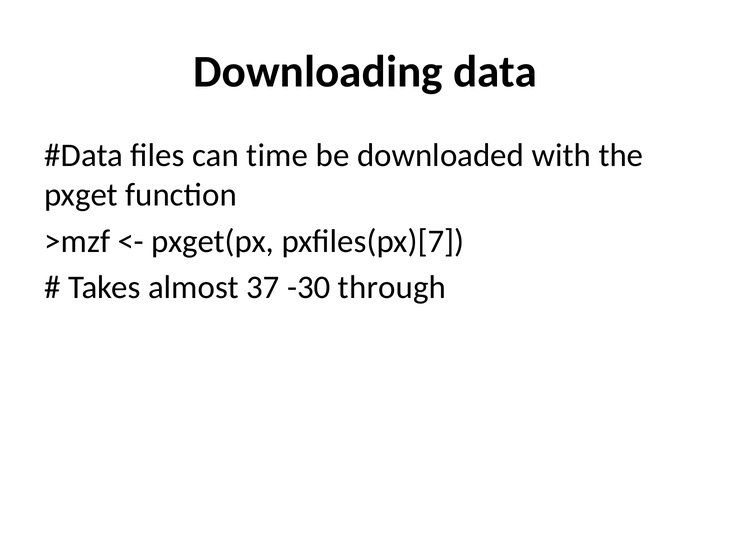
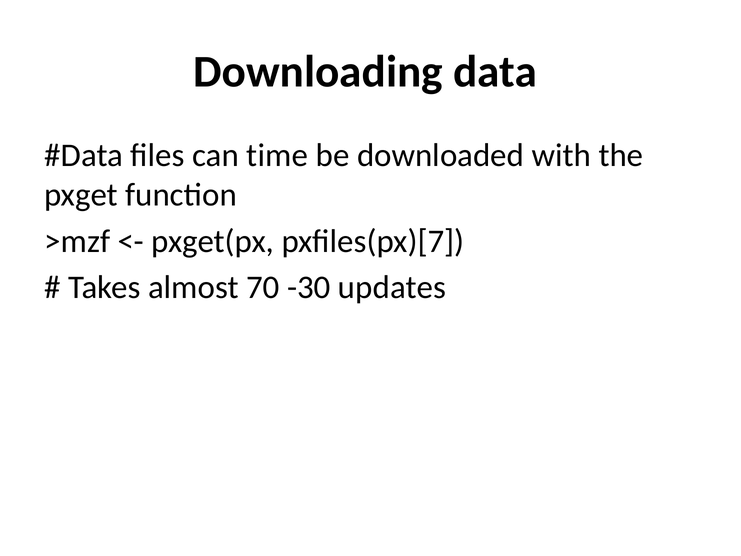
37: 37 -> 70
through: through -> updates
